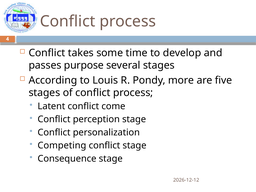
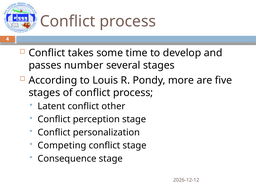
purpose: purpose -> number
come: come -> other
